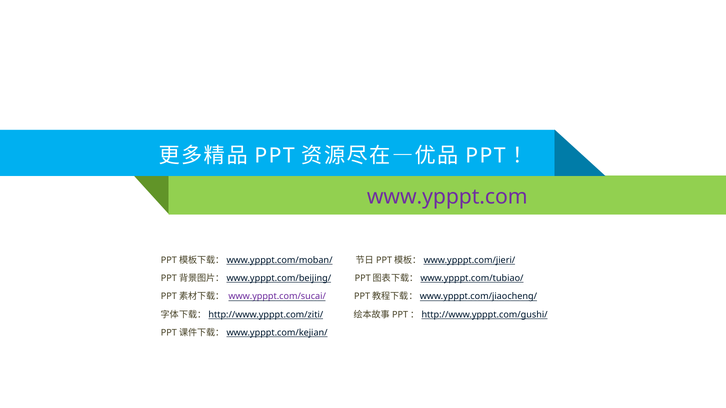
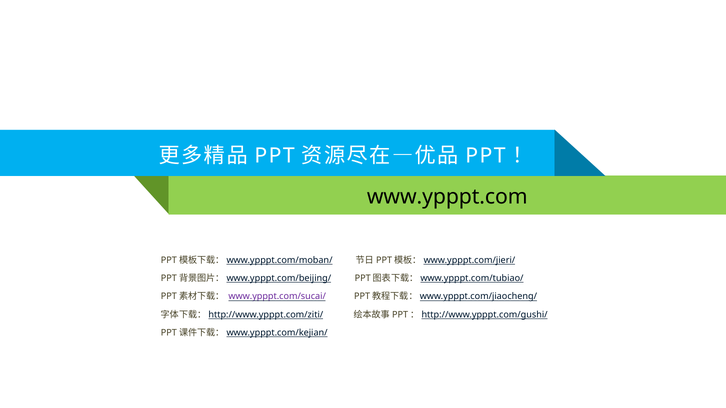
www.ypppt.com colour: purple -> black
